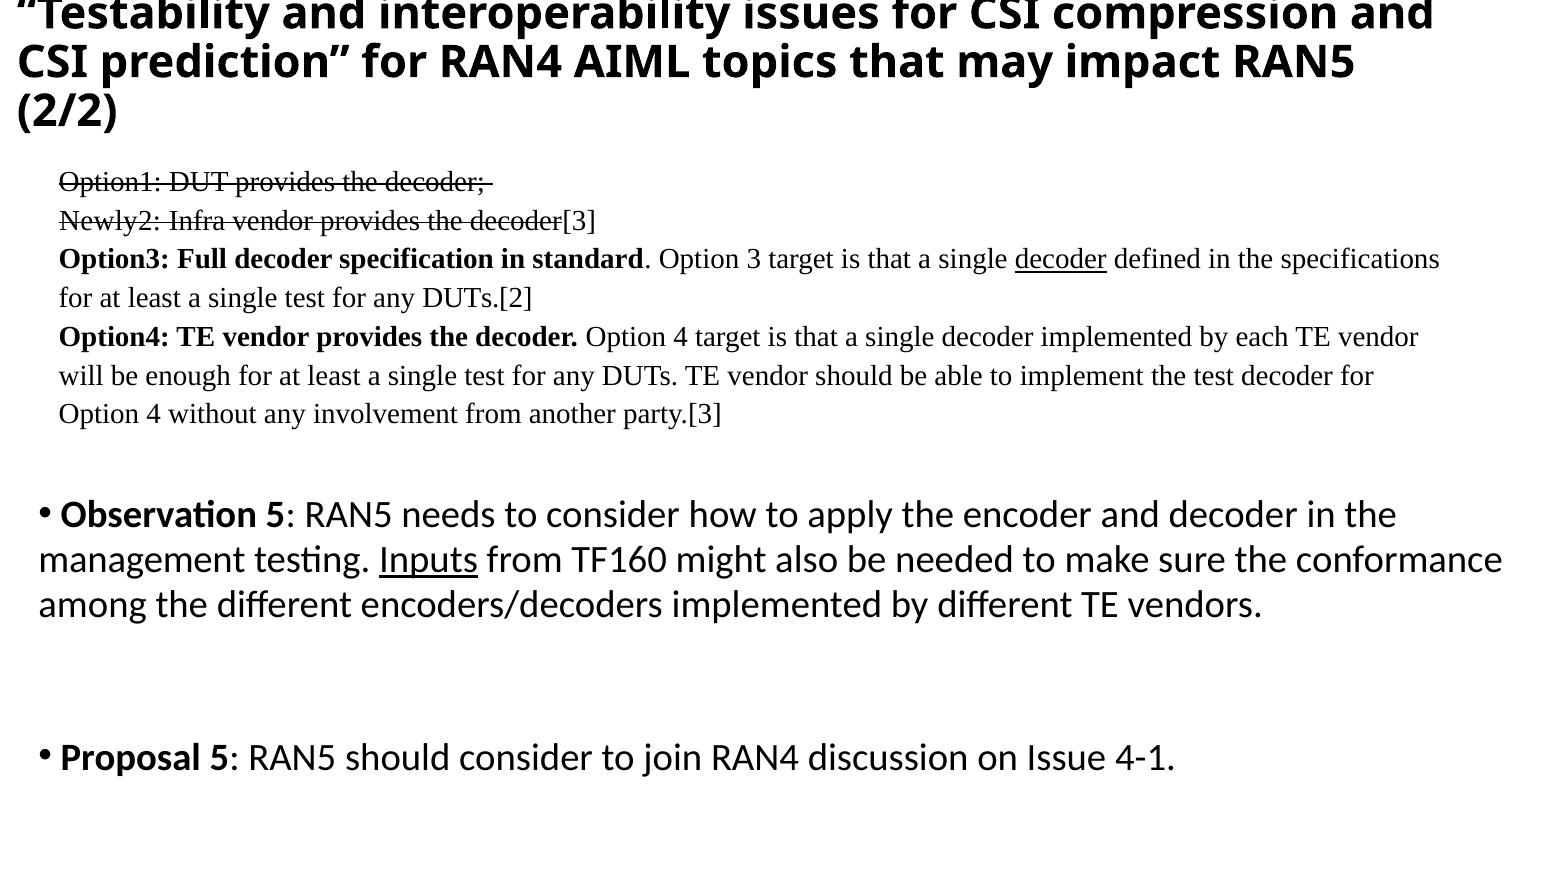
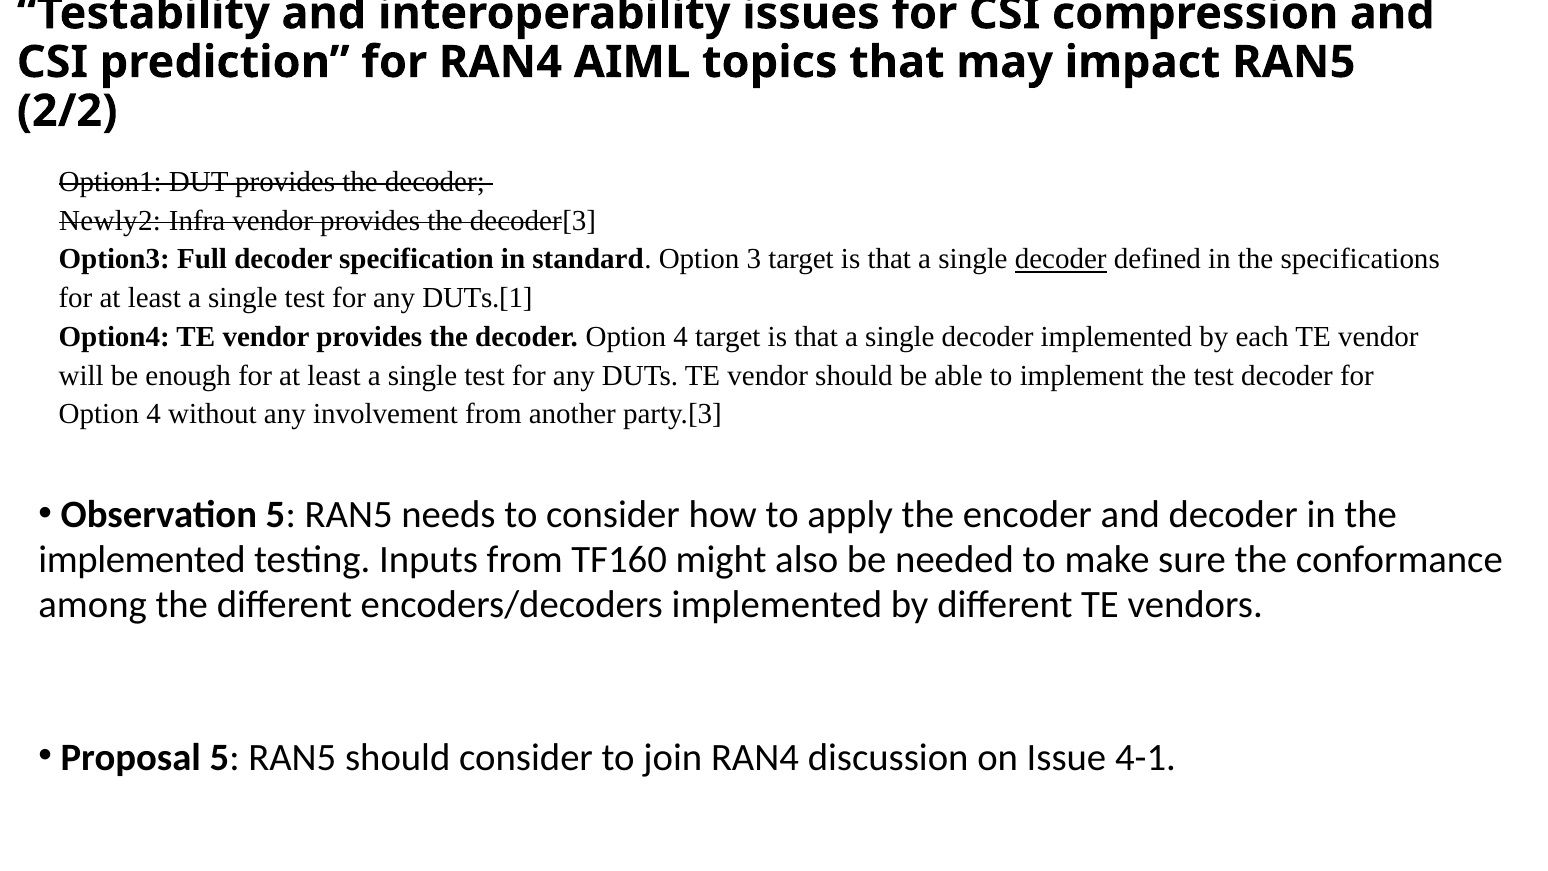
DUTs.[2: DUTs.[2 -> DUTs.[1
management at (142, 560): management -> implemented
Inputs underline: present -> none
